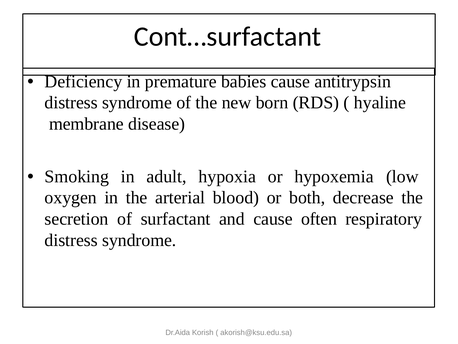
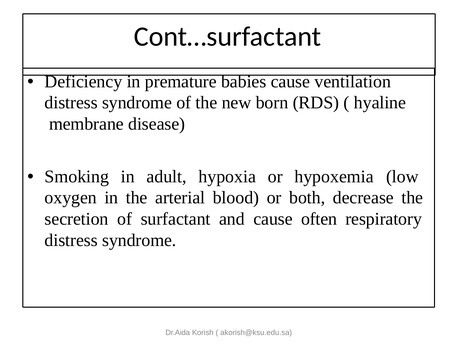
antitrypsin: antitrypsin -> ventilation
